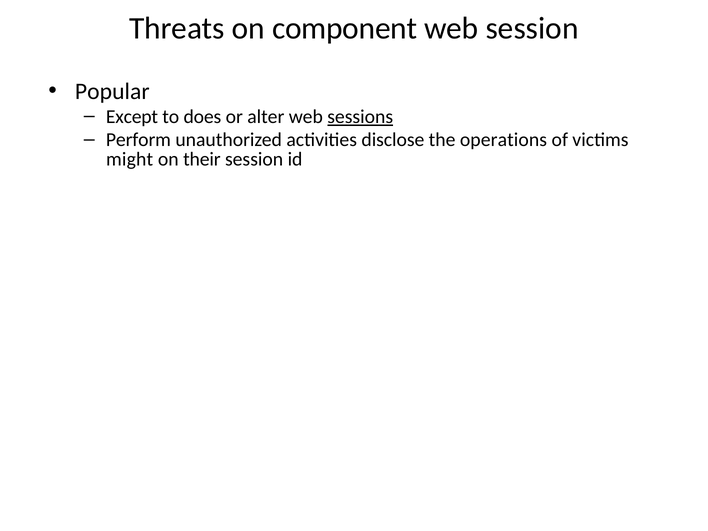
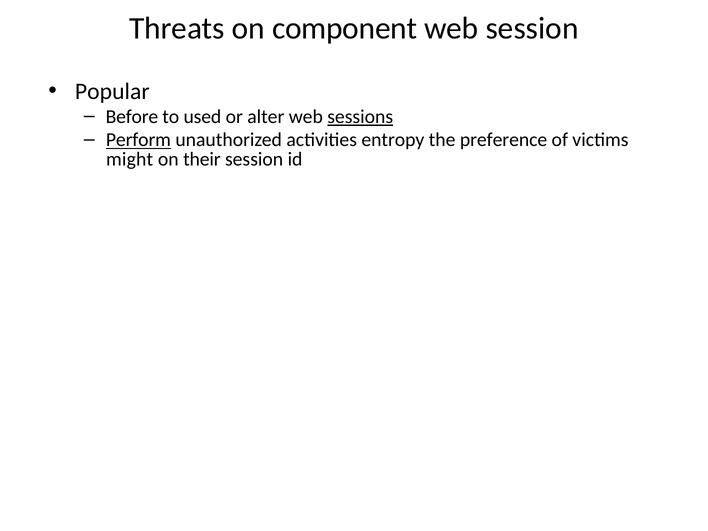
Except: Except -> Before
does: does -> used
Perform underline: none -> present
disclose: disclose -> entropy
operations: operations -> preference
